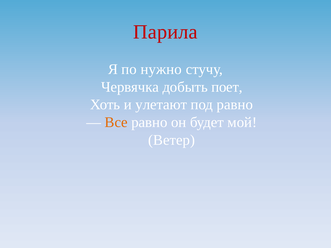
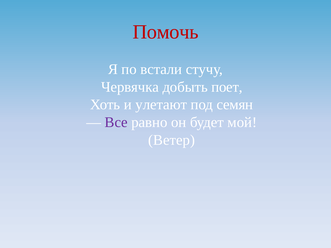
Парила: Парила -> Помочь
нужно: нужно -> встали
под равно: равно -> семян
Все colour: orange -> purple
